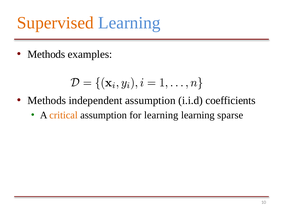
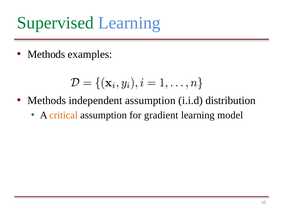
Supervised colour: orange -> green
coefficients: coefficients -> distribution
for learning: learning -> gradient
sparse: sparse -> model
